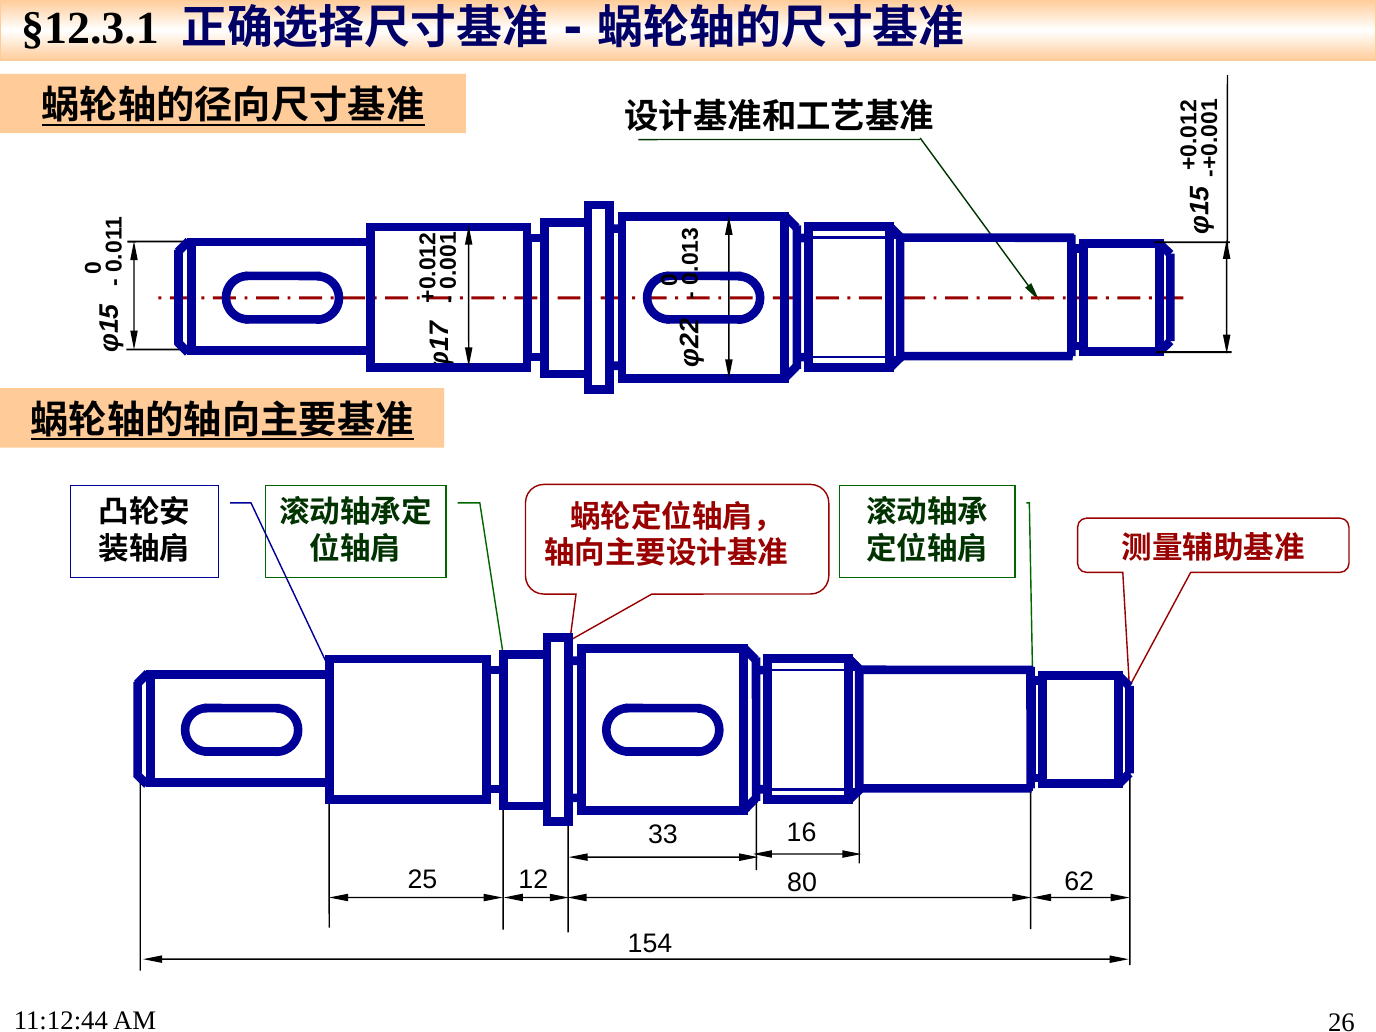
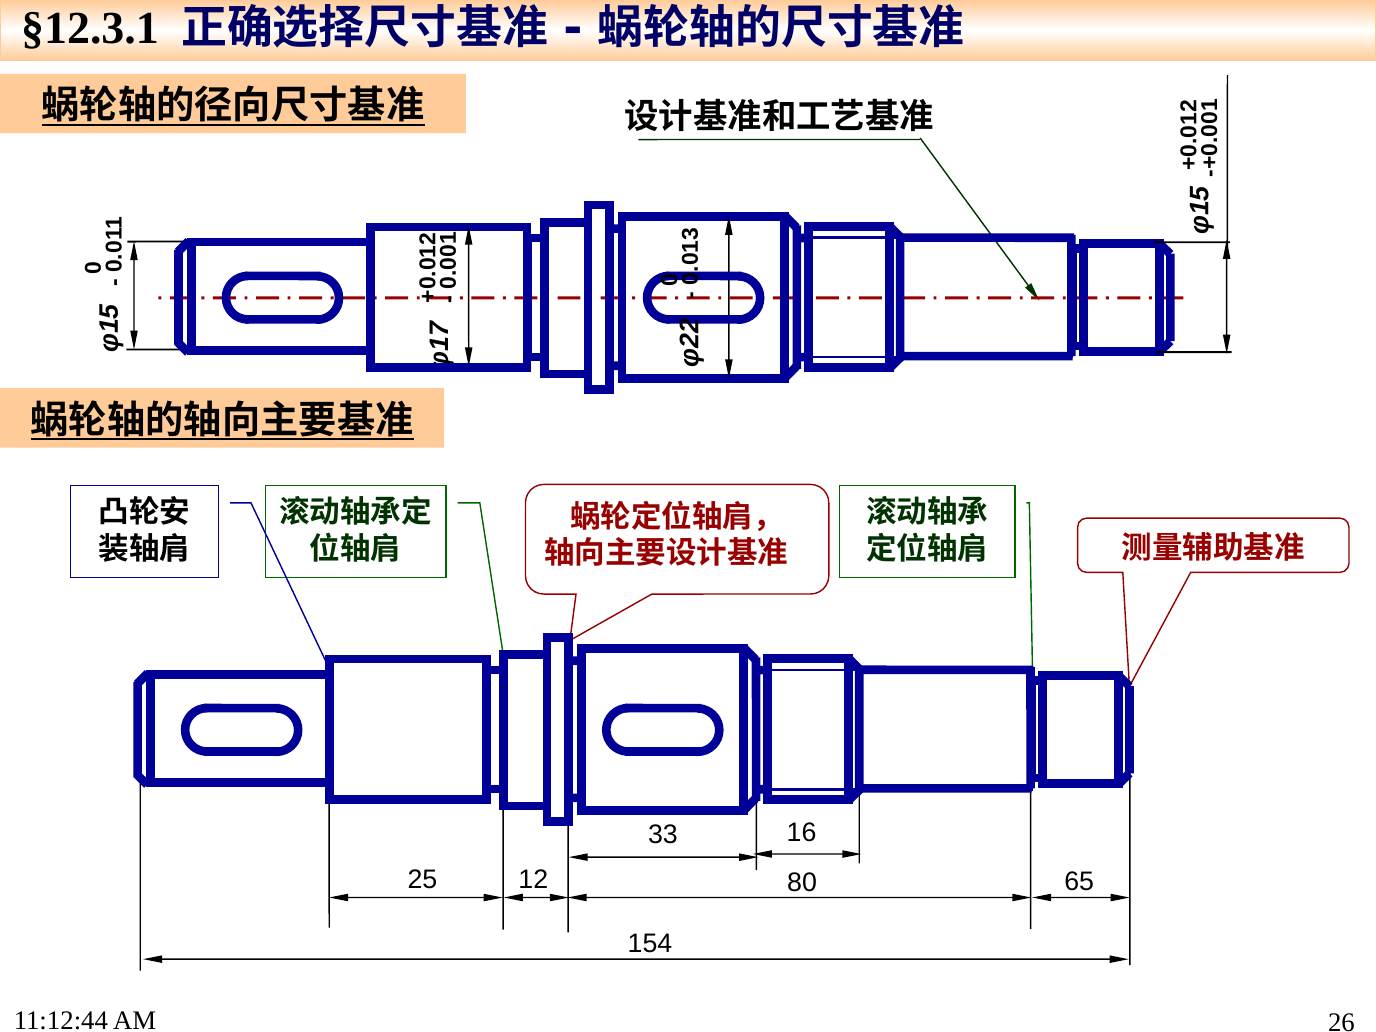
62: 62 -> 65
